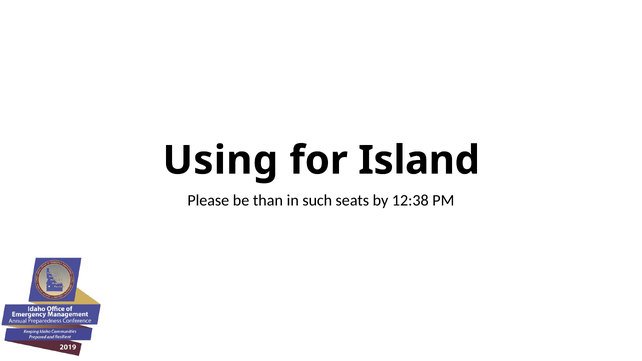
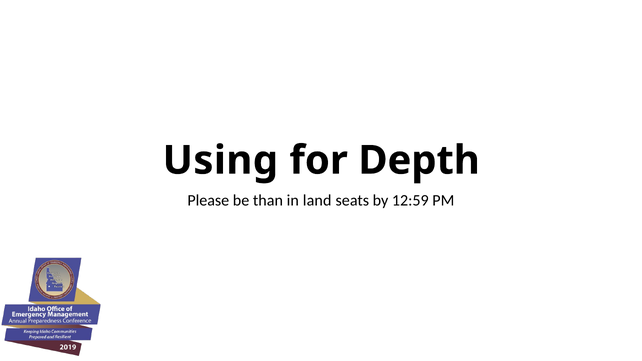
Island: Island -> Depth
such: such -> land
12:38: 12:38 -> 12:59
